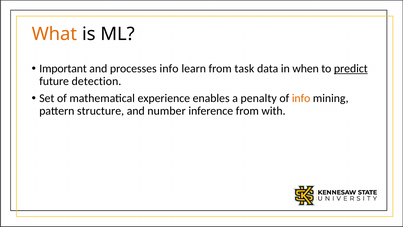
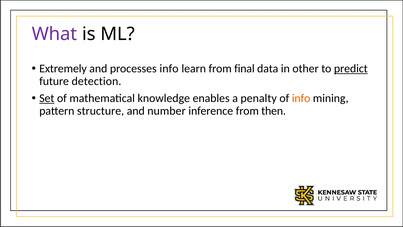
What colour: orange -> purple
Important: Important -> Extremely
task: task -> final
when: when -> other
Set underline: none -> present
experience: experience -> knowledge
with: with -> then
